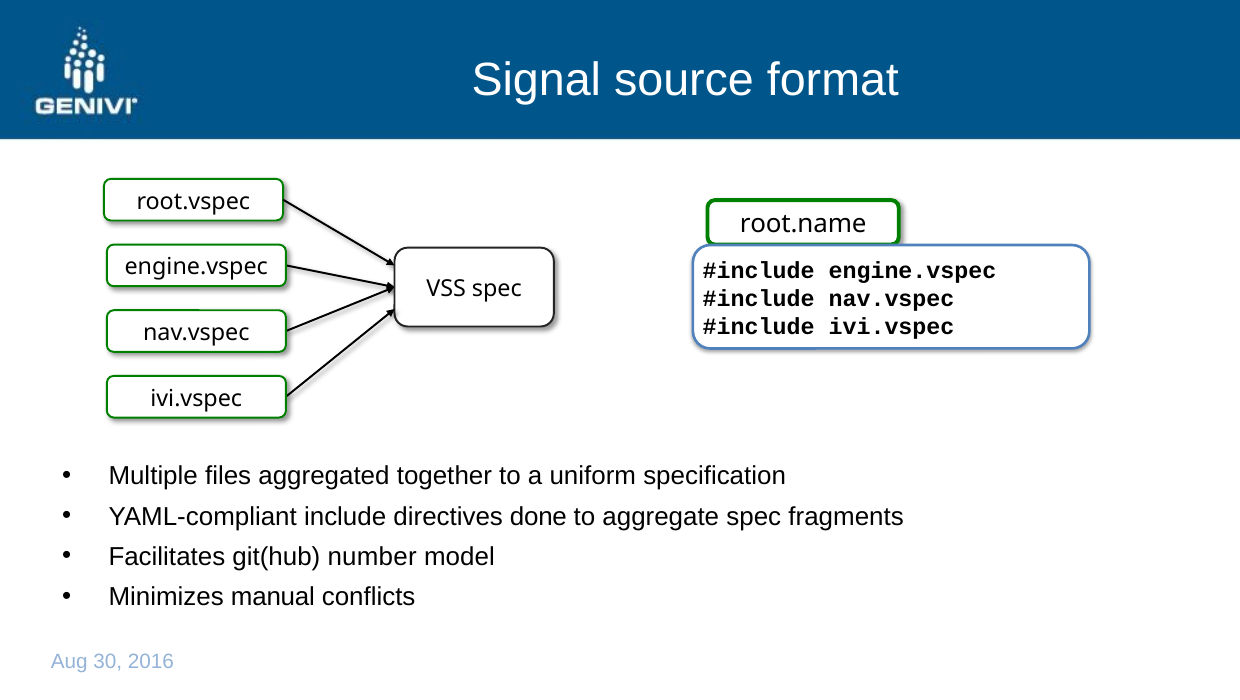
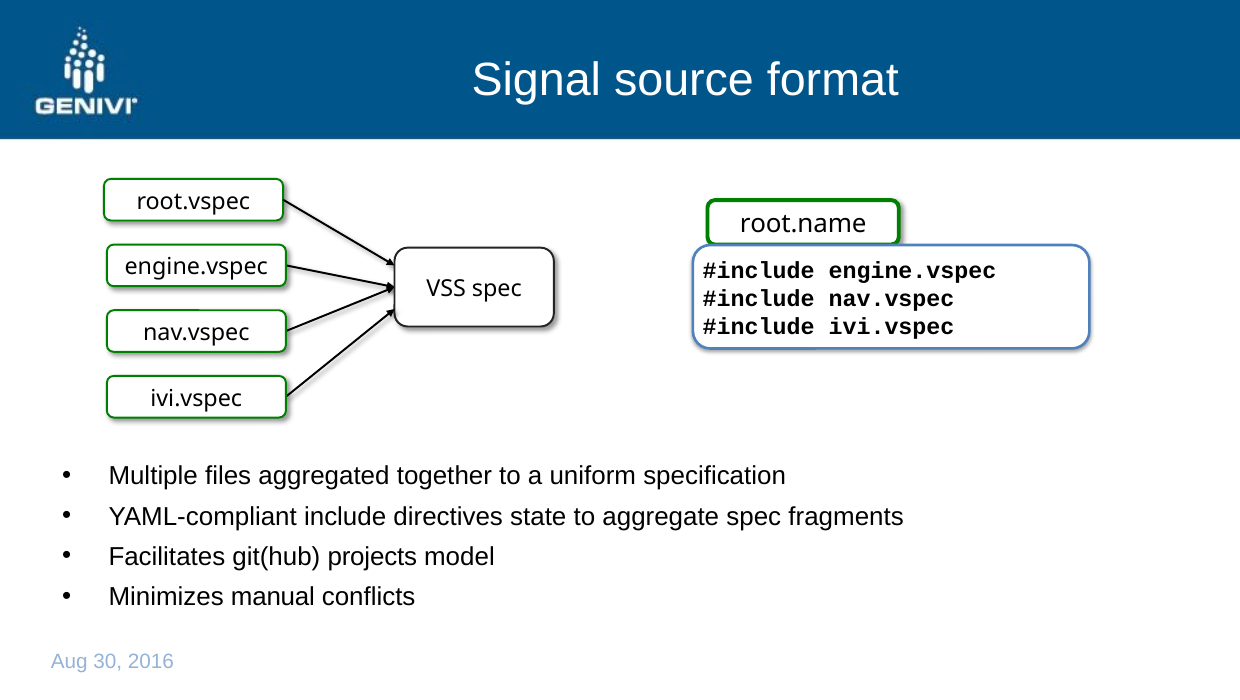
done: done -> state
number: number -> projects
